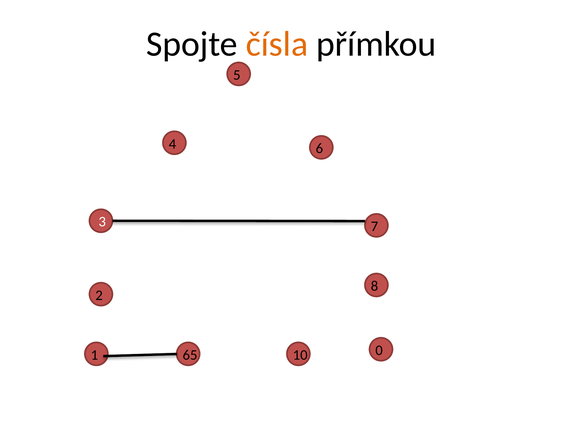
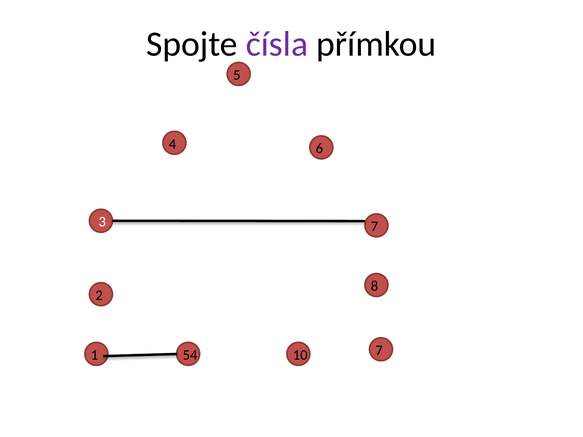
čísla colour: orange -> purple
65: 65 -> 54
10 0: 0 -> 7
